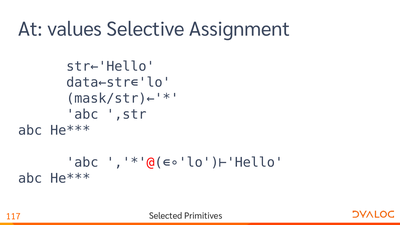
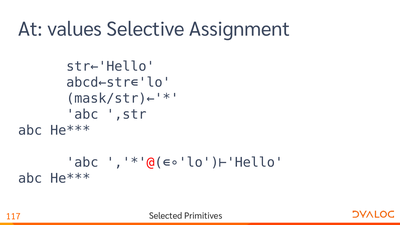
data←str∊'lo: data←str∊'lo -> abcd←str∊'lo
